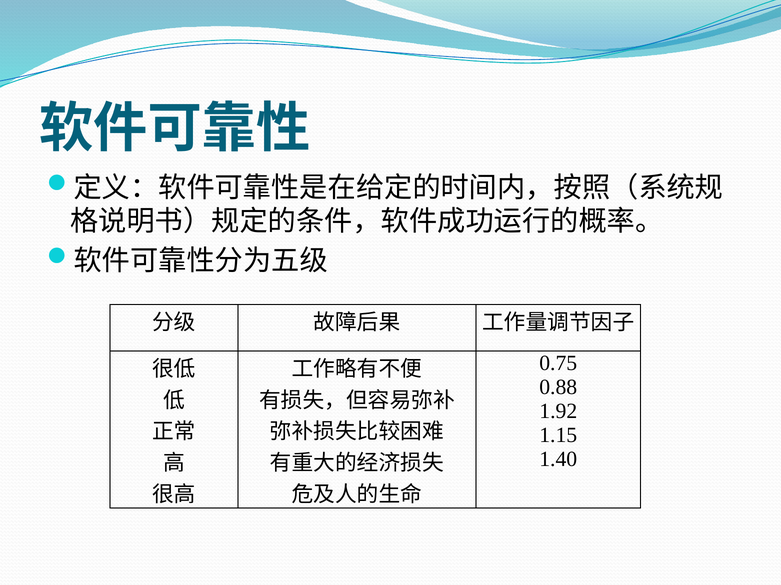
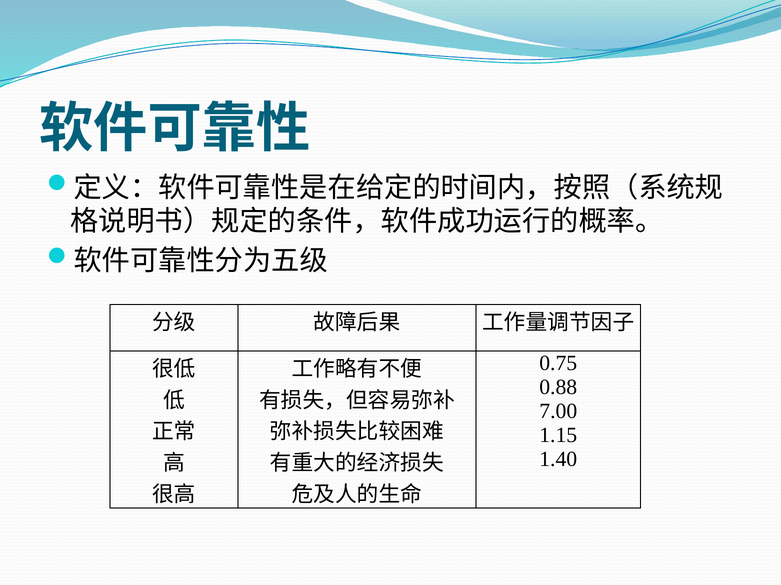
1.92: 1.92 -> 7.00
